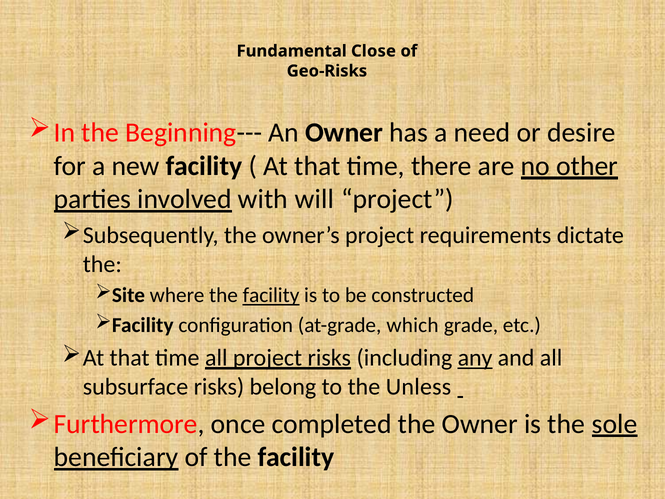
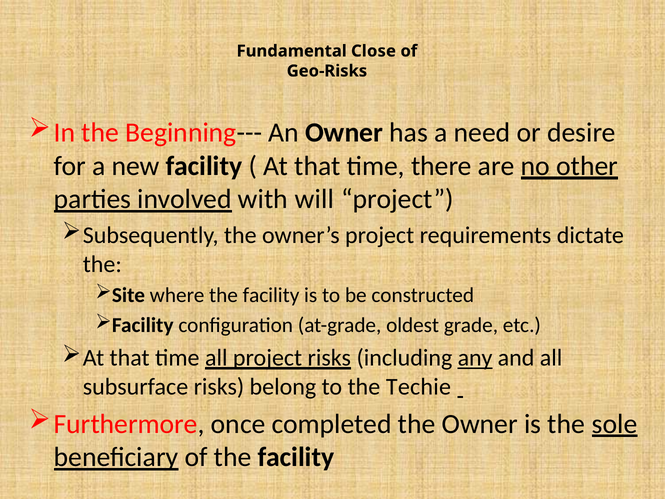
facility at (271, 295) underline: present -> none
which: which -> oldest
Unless: Unless -> Techie
